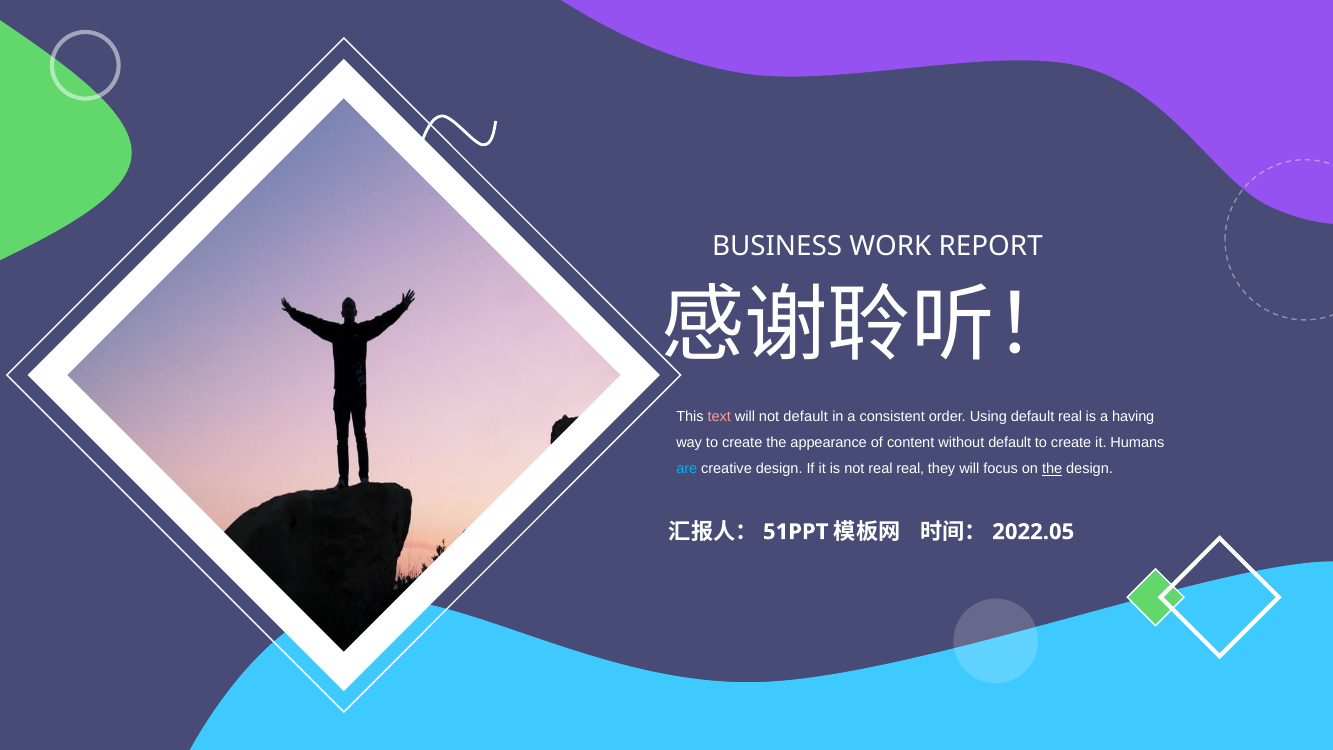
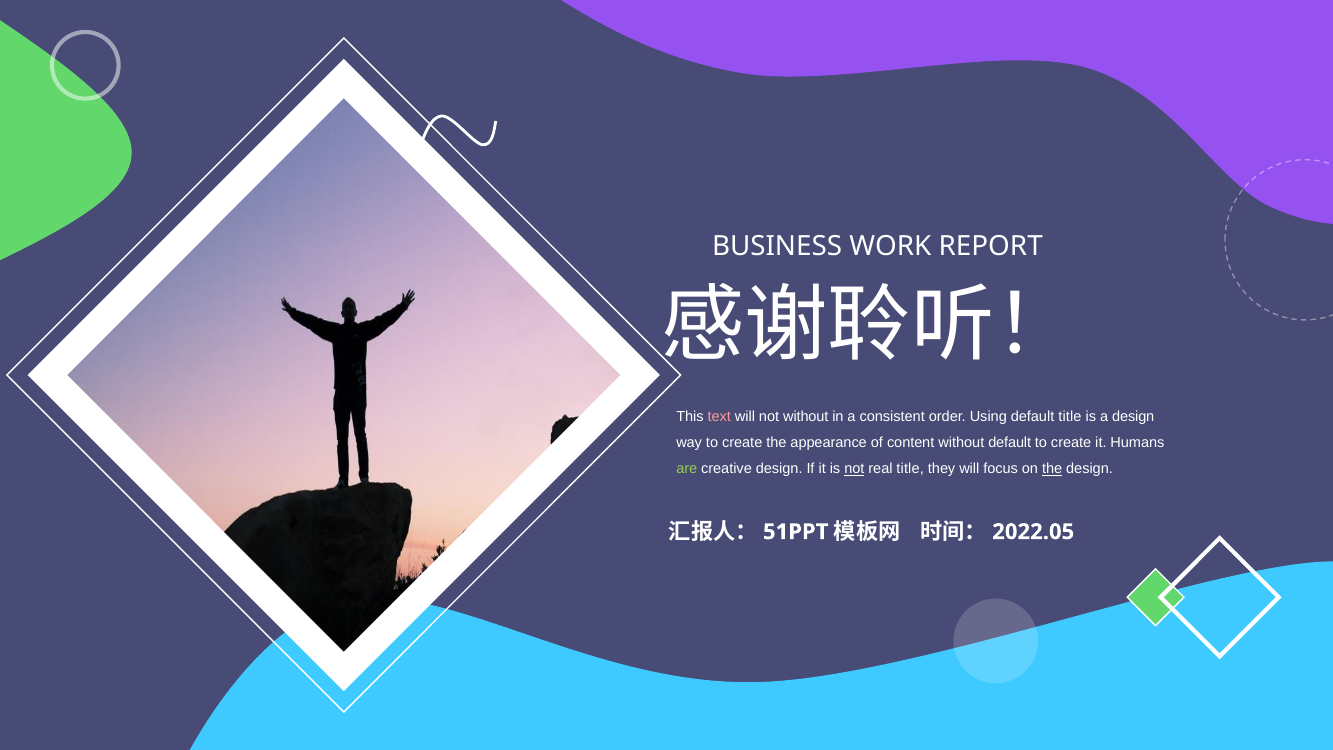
not default: default -> without
default real: real -> title
a having: having -> design
are colour: light blue -> light green
not at (854, 469) underline: none -> present
real real: real -> title
